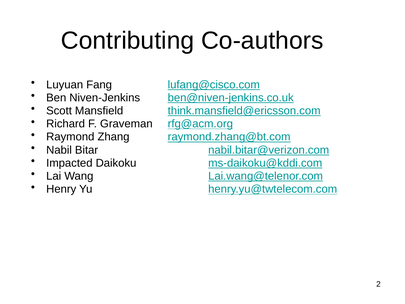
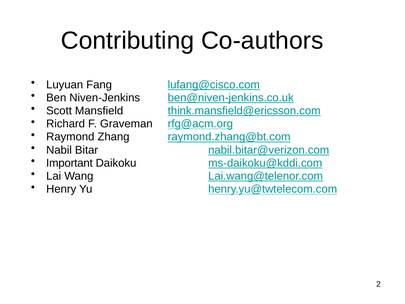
Impacted: Impacted -> Important
